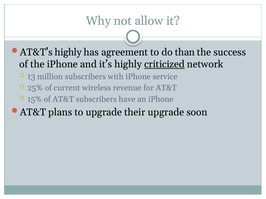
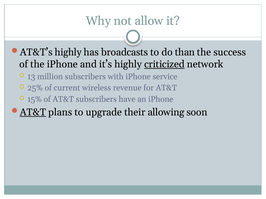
agreement: agreement -> broadcasts
AT&T at (33, 113) underline: none -> present
their upgrade: upgrade -> allowing
